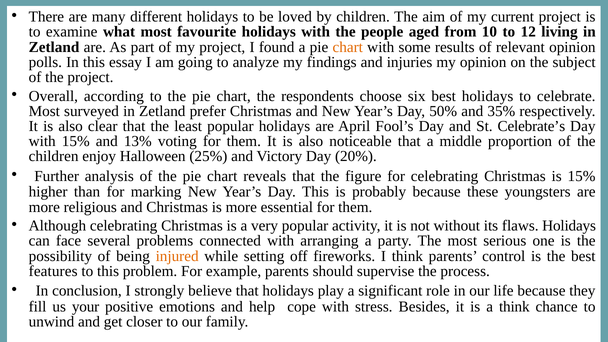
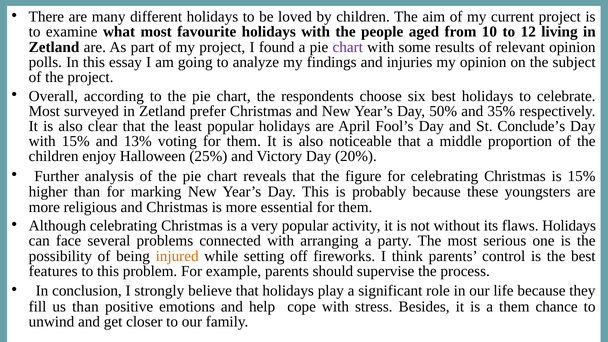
chart at (348, 47) colour: orange -> purple
Celebrate’s: Celebrate’s -> Conclude’s
us your: your -> than
a think: think -> them
